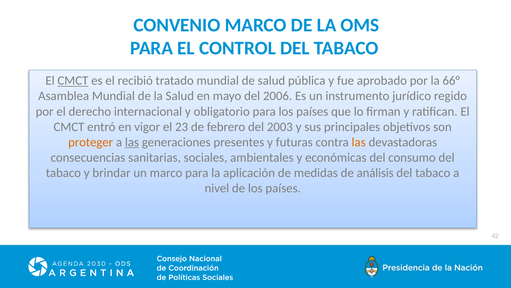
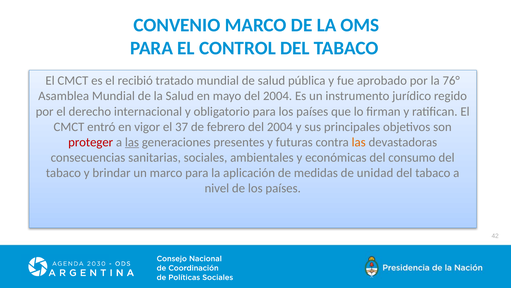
CMCT at (73, 81) underline: present -> none
66°: 66° -> 76°
mayo del 2006: 2006 -> 2004
23: 23 -> 37
febrero del 2003: 2003 -> 2004
proteger colour: orange -> red
análisis: análisis -> unidad
